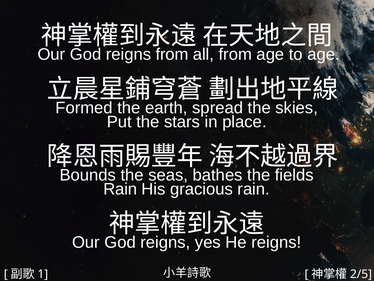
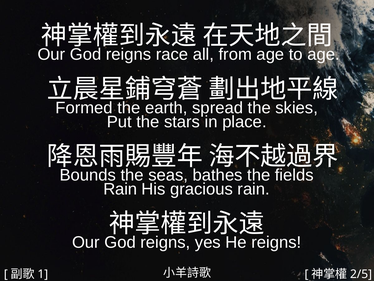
reigns from: from -> race
